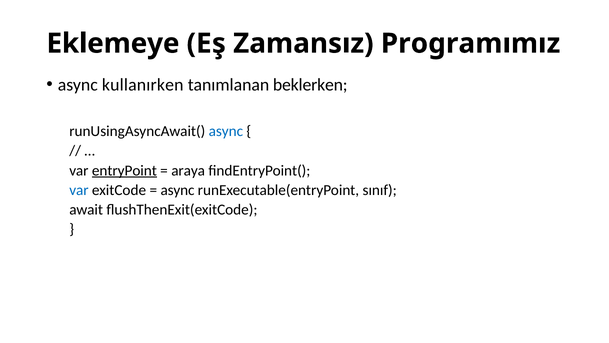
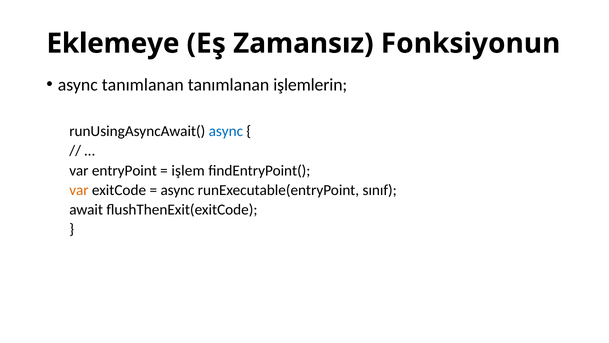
Programımız: Programımız -> Fonksiyonun
async kullanırken: kullanırken -> tanımlanan
beklerken: beklerken -> işlemlerin
entryPoint underline: present -> none
araya: araya -> işlem
var at (79, 190) colour: blue -> orange
